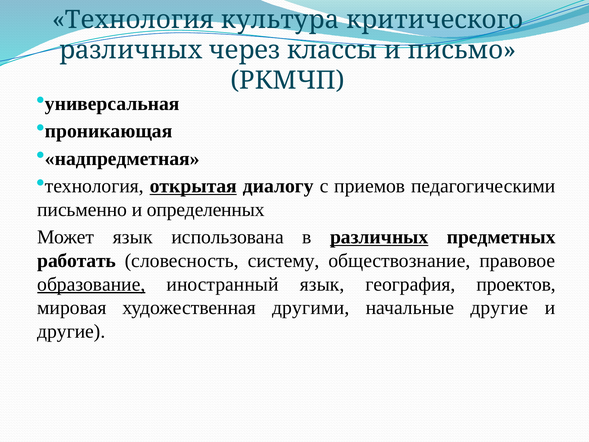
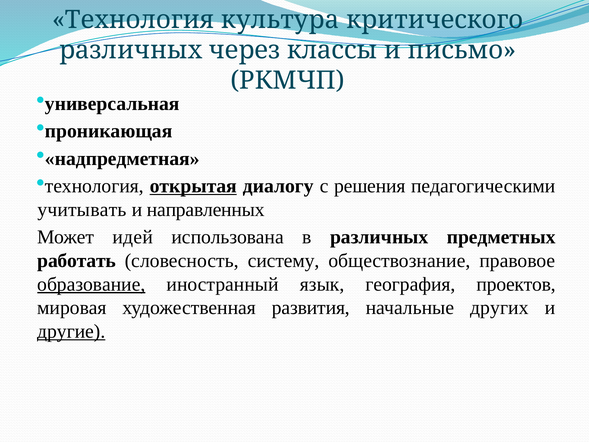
приемов: приемов -> решения
письменно: письменно -> учитывать
определенных: определенных -> направленных
Может язык: язык -> идей
различных at (379, 237) underline: present -> none
другими: другими -> развития
начальные другие: другие -> других
другие at (71, 331) underline: none -> present
